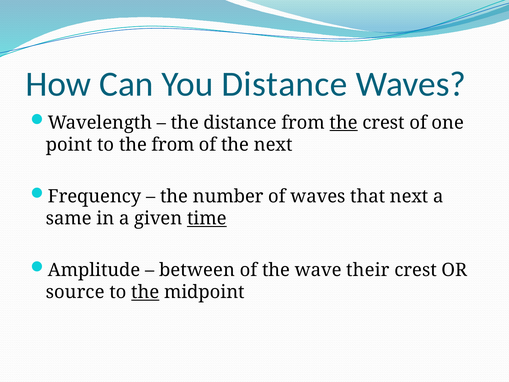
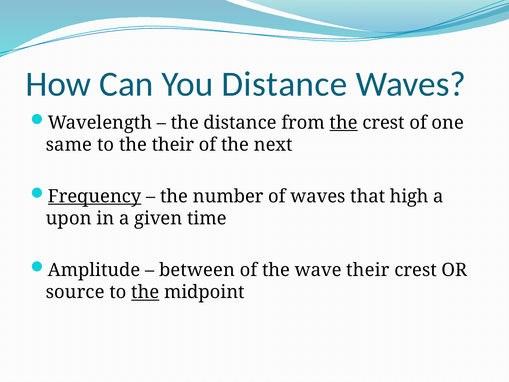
point: point -> same
the from: from -> their
Frequency underline: none -> present
that next: next -> high
same: same -> upon
time underline: present -> none
